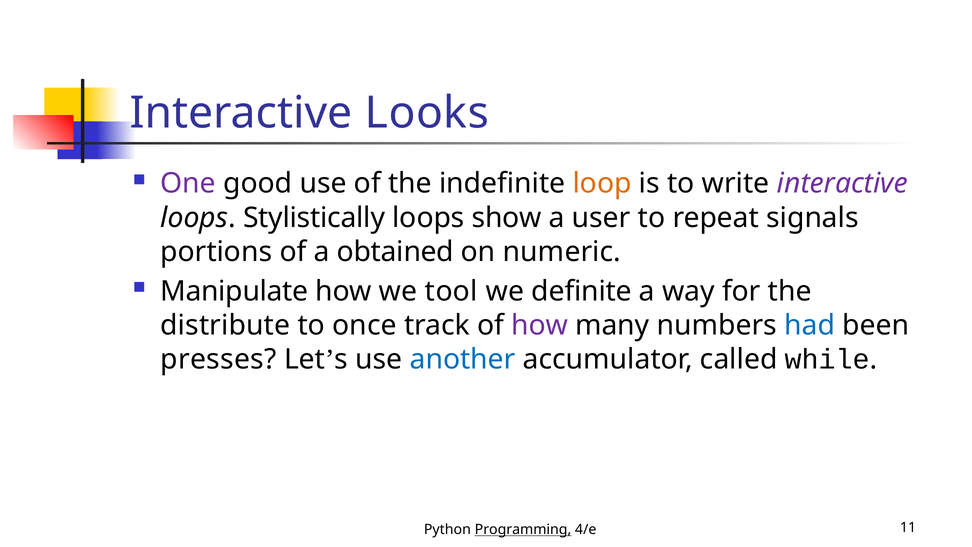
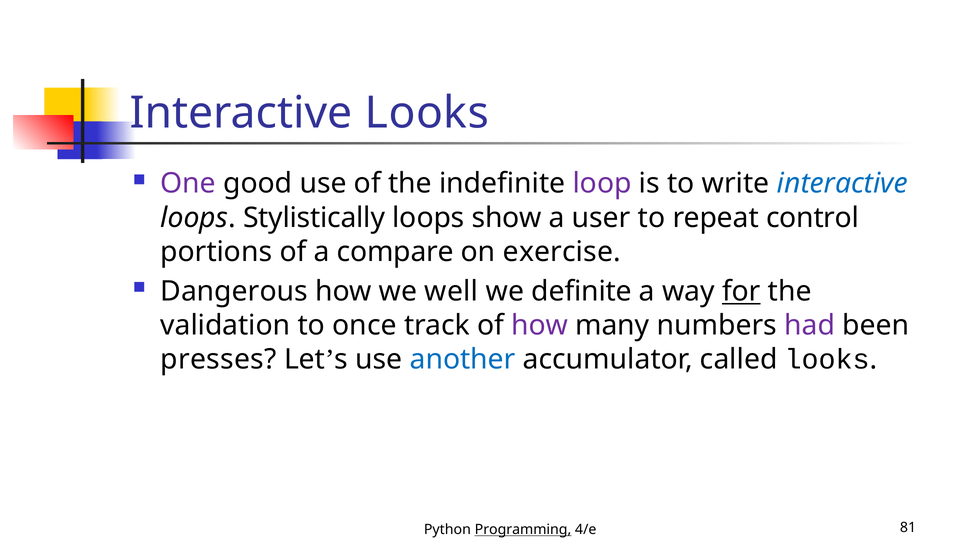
loop colour: orange -> purple
interactive at (842, 184) colour: purple -> blue
signals: signals -> control
obtained: obtained -> compare
numeric: numeric -> exercise
Manipulate: Manipulate -> Dangerous
tool: tool -> well
for underline: none -> present
distribute: distribute -> validation
had colour: blue -> purple
called while: while -> looks
11: 11 -> 81
